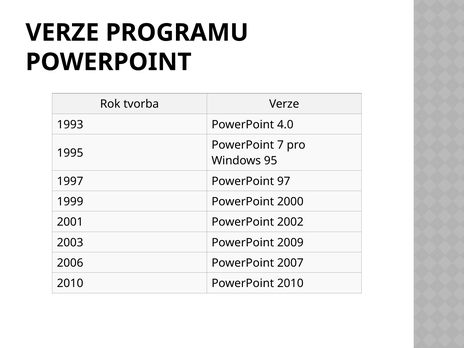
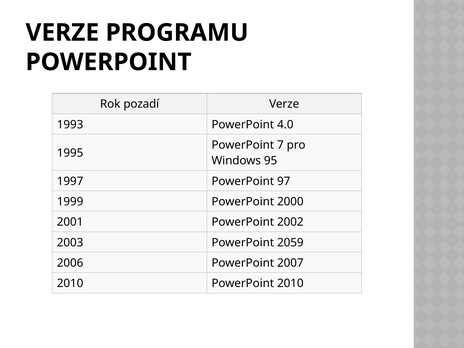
tvorba: tvorba -> pozadí
2009: 2009 -> 2059
